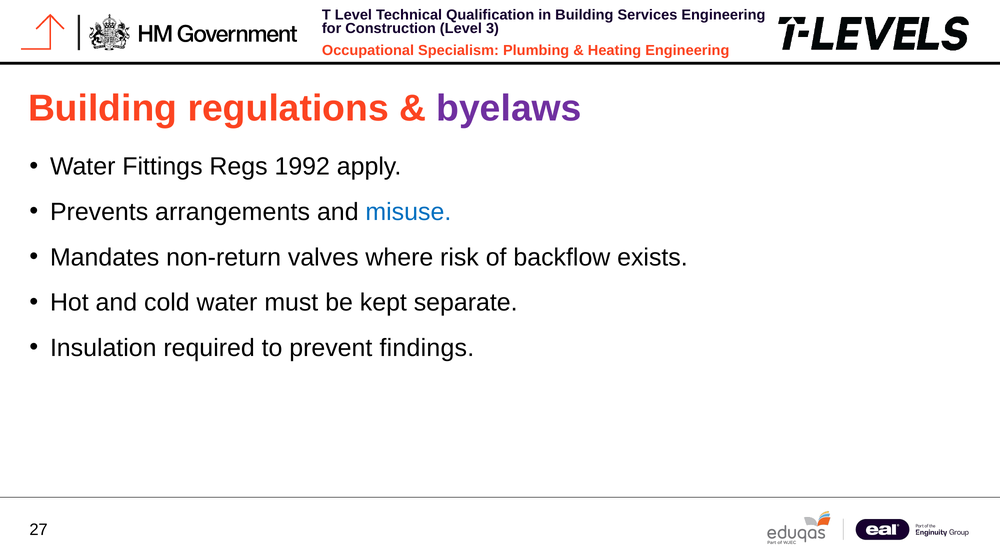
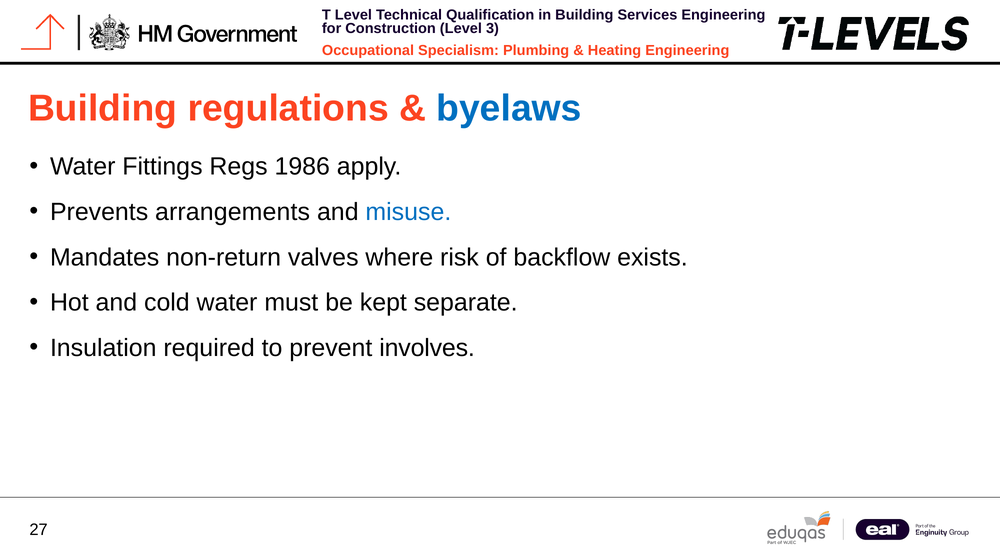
byelaws colour: purple -> blue
1992: 1992 -> 1986
findings: findings -> involves
